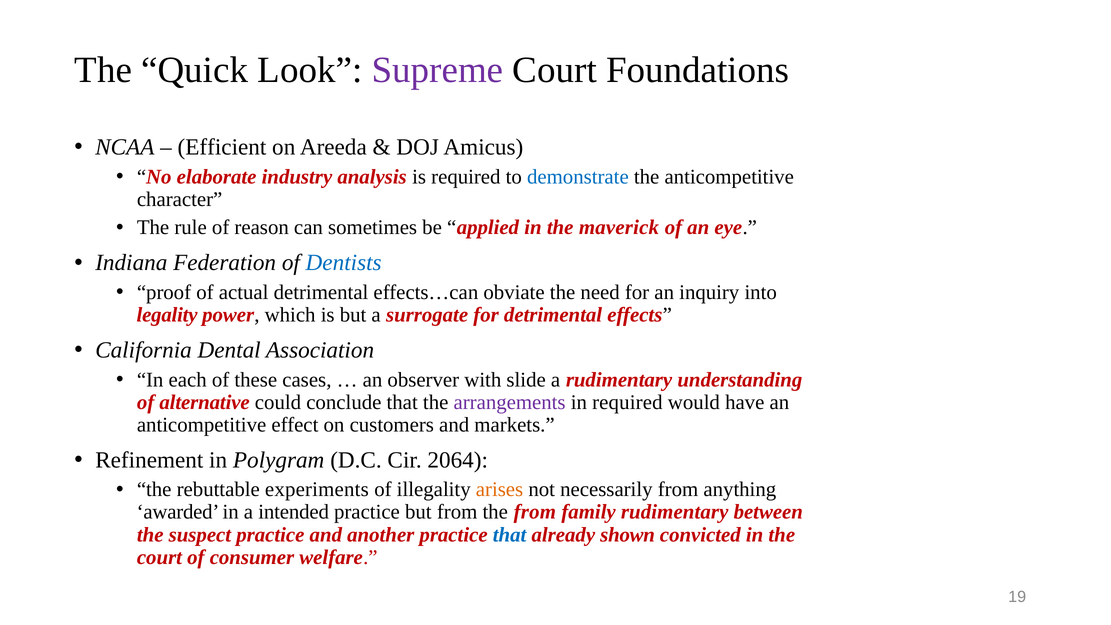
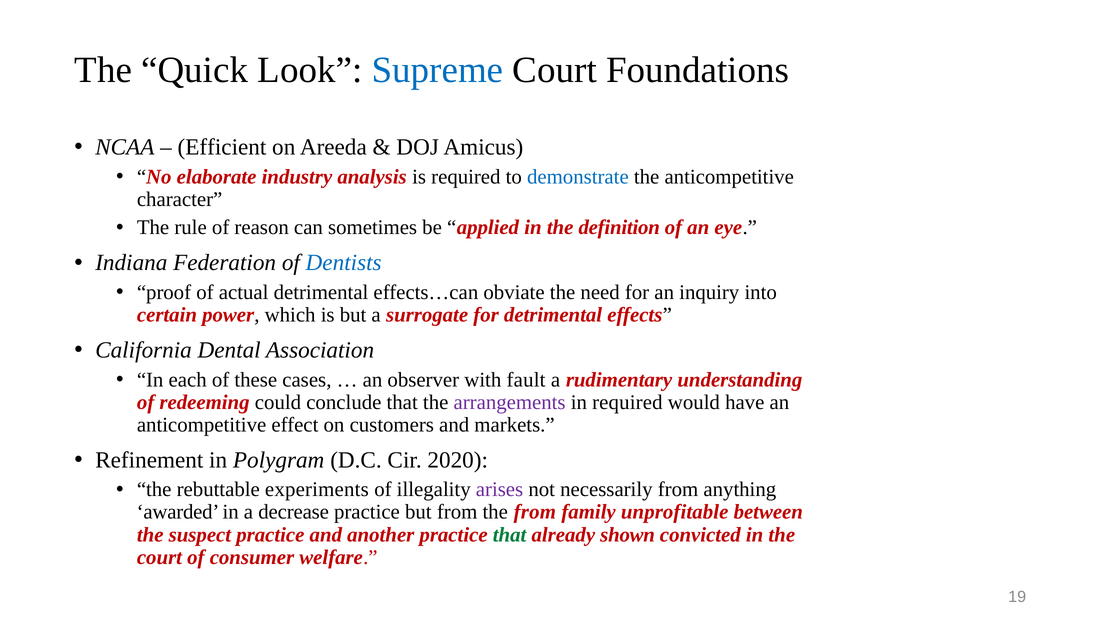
Supreme colour: purple -> blue
maverick: maverick -> definition
legality: legality -> certain
slide: slide -> fault
alternative: alternative -> redeeming
2064: 2064 -> 2020
arises colour: orange -> purple
intended: intended -> decrease
family rudimentary: rudimentary -> unprofitable
that at (510, 535) colour: blue -> green
